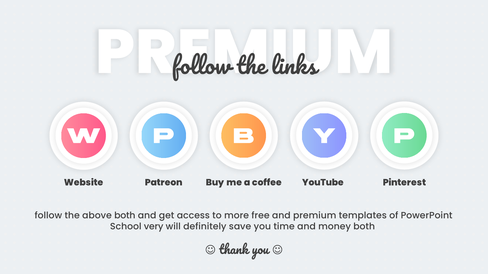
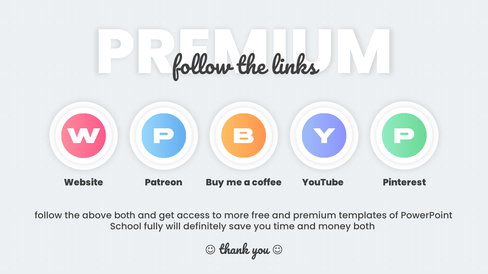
very: very -> fully
